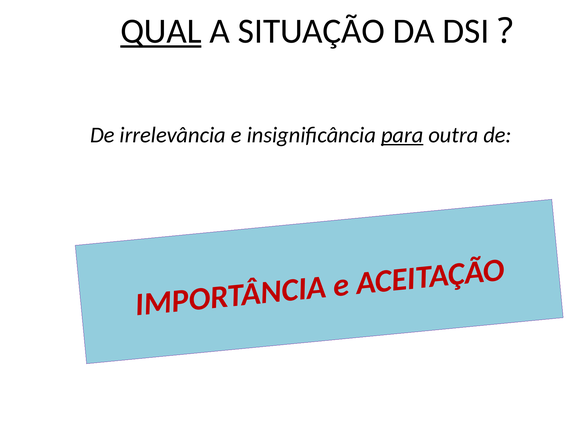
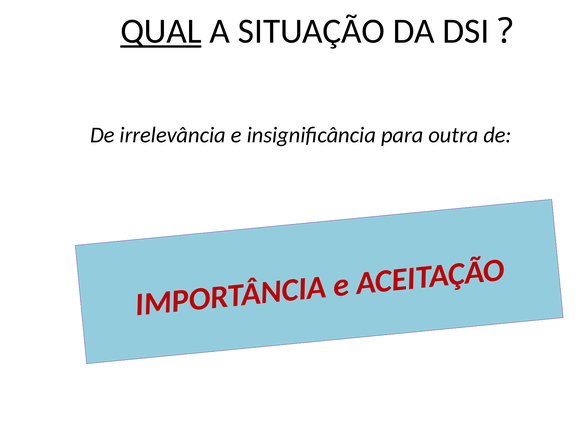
para underline: present -> none
